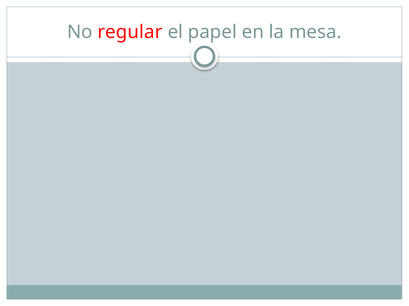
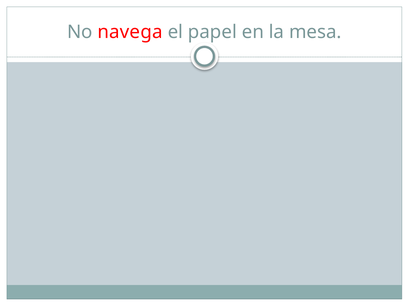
regular: regular -> navega
